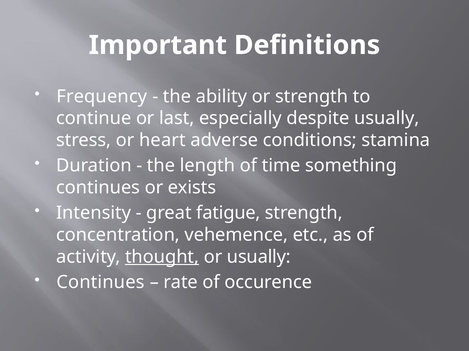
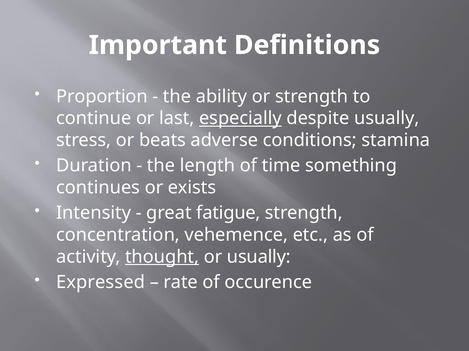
Frequency: Frequency -> Proportion
especially underline: none -> present
heart: heart -> beats
Continues at (101, 283): Continues -> Expressed
